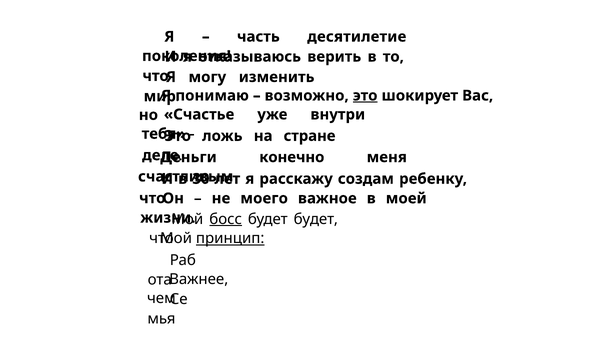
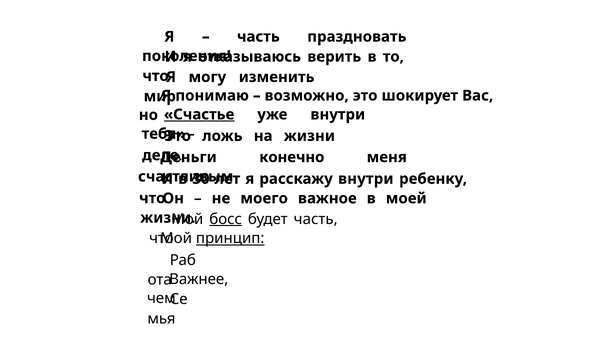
десятилетие: десятилетие -> праздновать
это at (365, 95) underline: present -> none
Счастье underline: none -> present
на стране: стране -> жизни
расскажу создам: создам -> внутри
будет будет: будет -> часть
